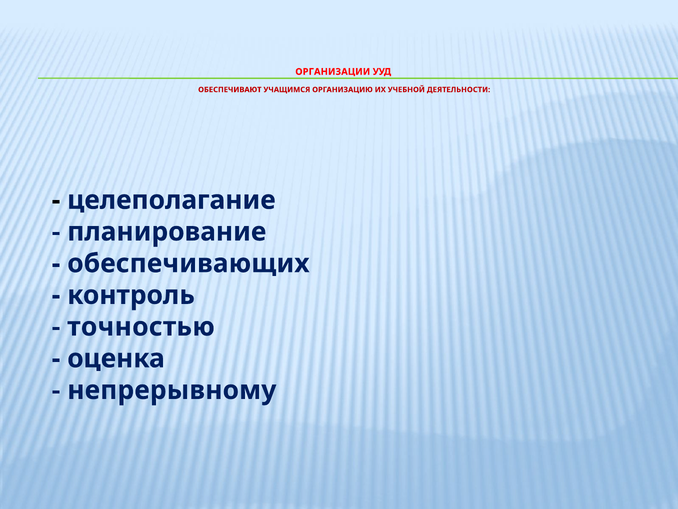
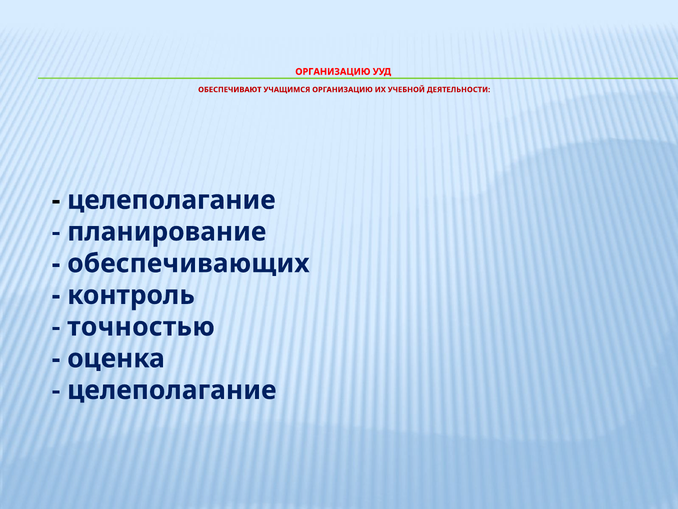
ОРГАНИЗАЦИИ at (333, 72): ОРГАНИЗАЦИИ -> ОРГАНИЗАЦИЮ
непрерывному at (172, 390): непрерывному -> целеполагание
